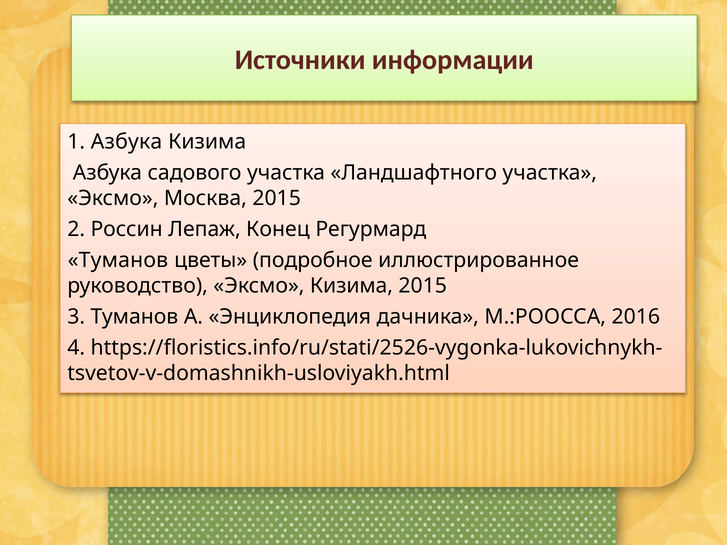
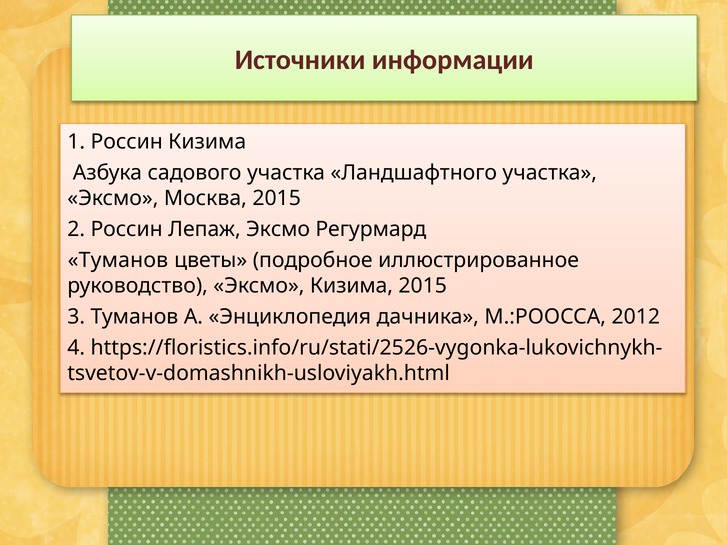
1 Азбука: Азбука -> Россин
Лепаж Конец: Конец -> Эксмо
2016: 2016 -> 2012
